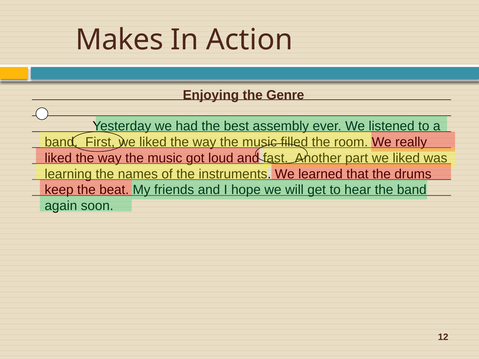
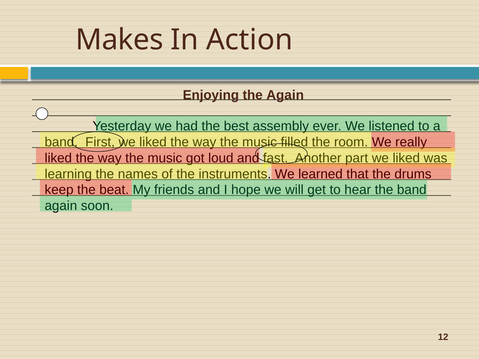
the Genre: Genre -> Again
